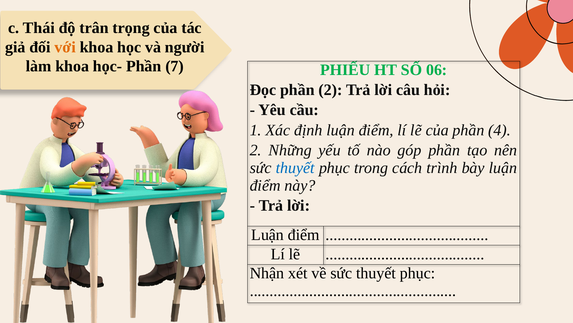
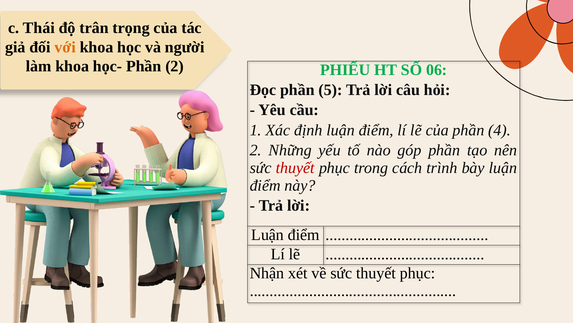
Phần 7: 7 -> 2
phần 2: 2 -> 5
thuyết at (295, 167) colour: blue -> red
